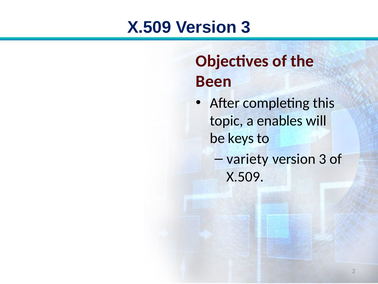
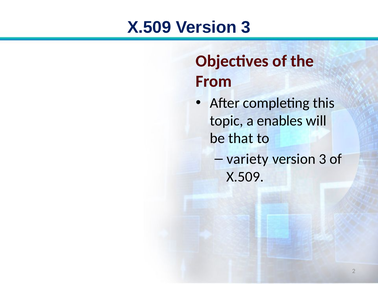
Been: Been -> From
keys: keys -> that
